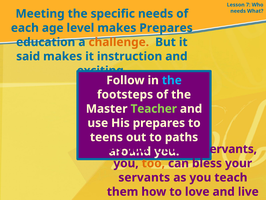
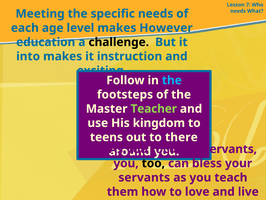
makes Prepares: Prepares -> However
challenge colour: orange -> black
said: said -> into
His prepares: prepares -> kingdom
paths: paths -> there
too colour: orange -> black
